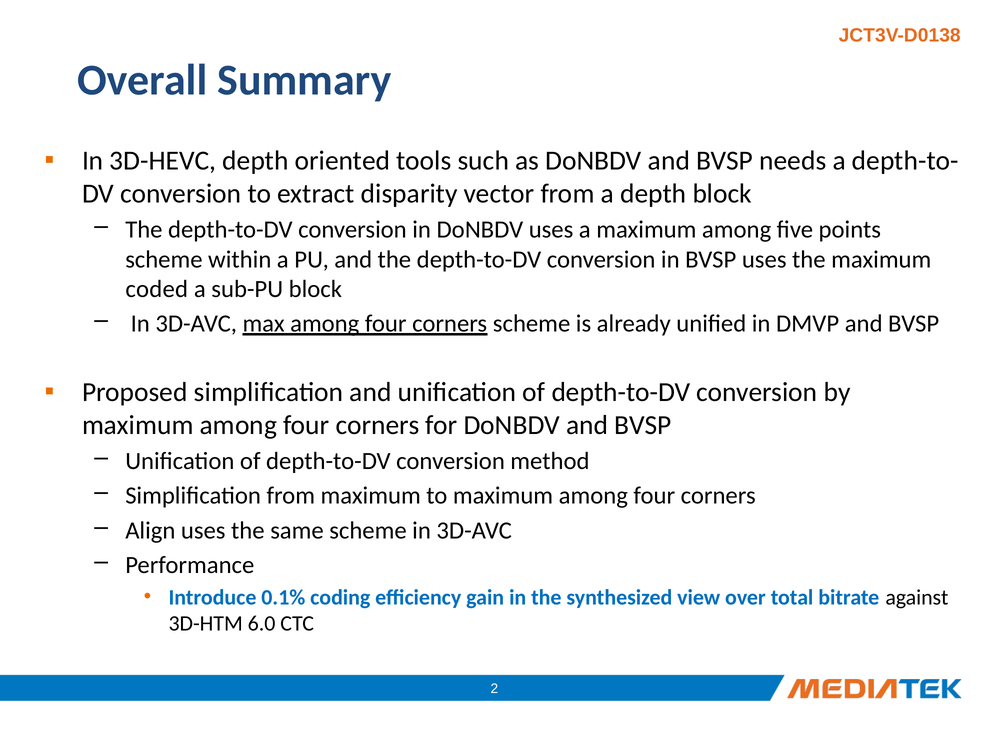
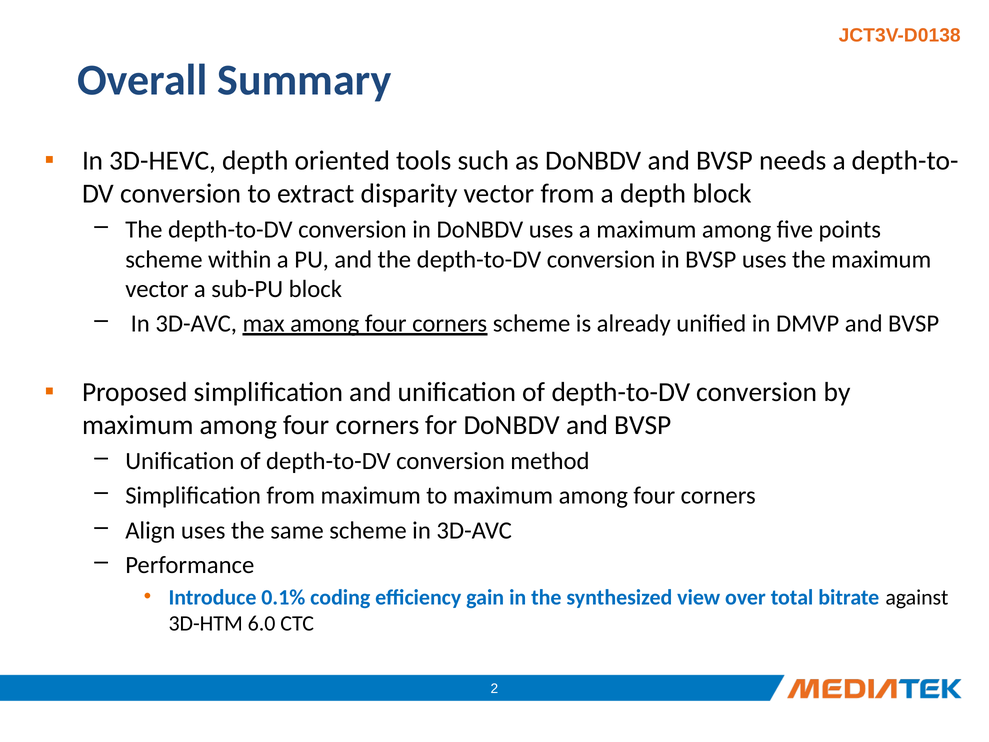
coded at (157, 289): coded -> vector
